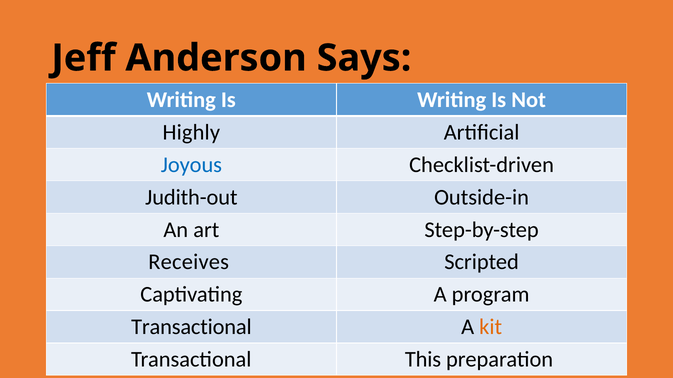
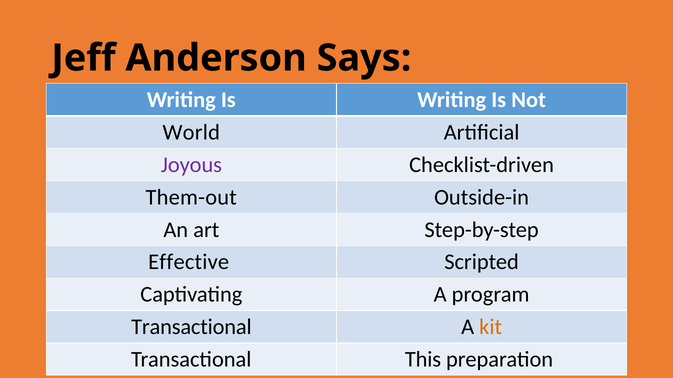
Highly: Highly -> World
Joyous colour: blue -> purple
Judith-out: Judith-out -> Them-out
Receives: Receives -> Effective
